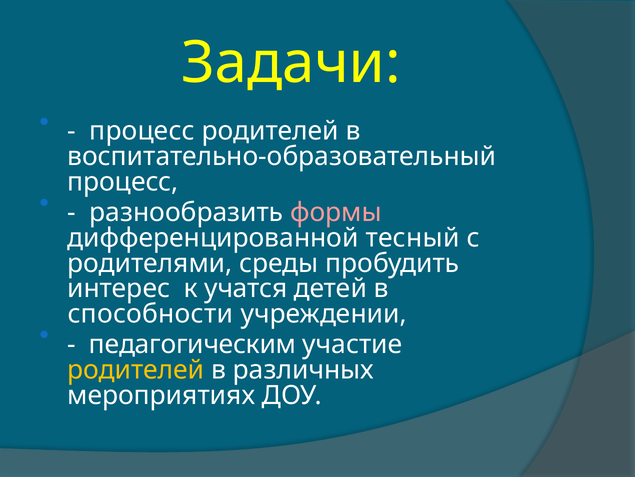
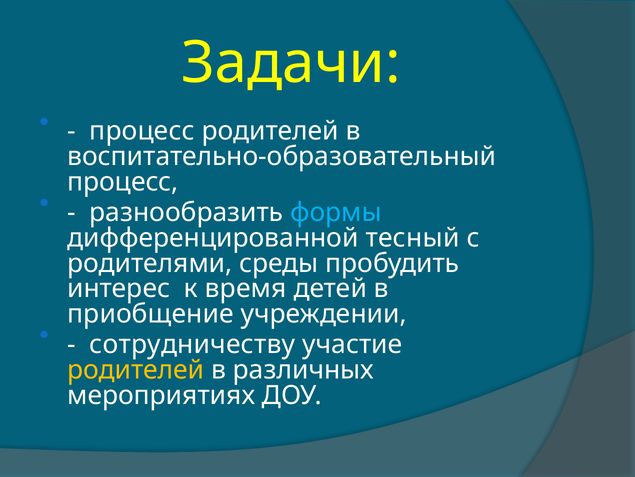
формы colour: pink -> light blue
учатся: учатся -> время
способности: способности -> приобщение
педагогическим: педагогическим -> сотрудничеству
